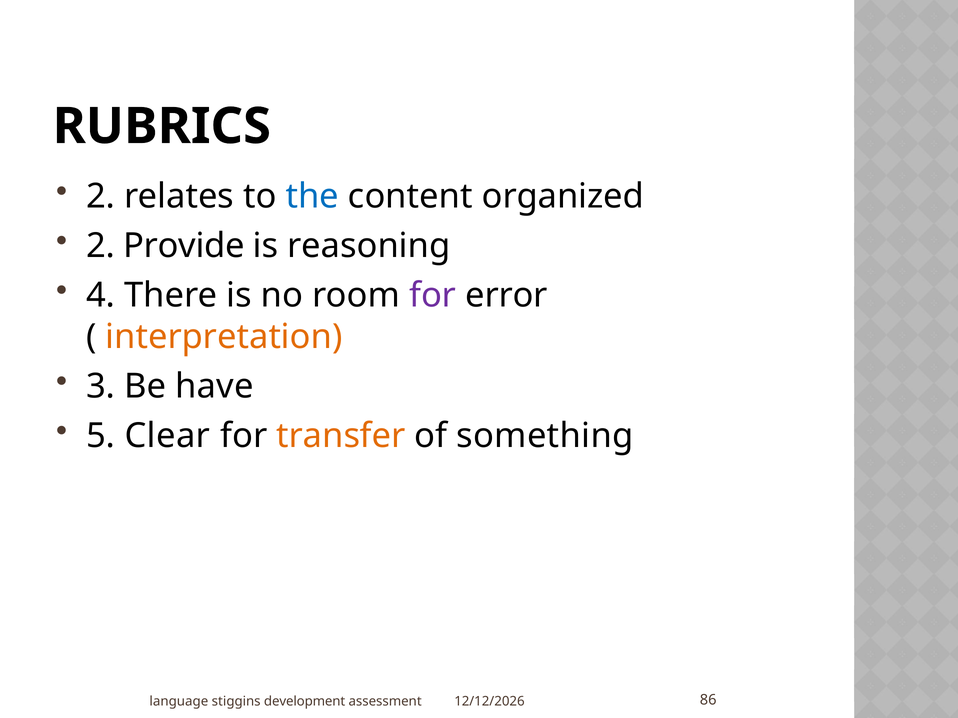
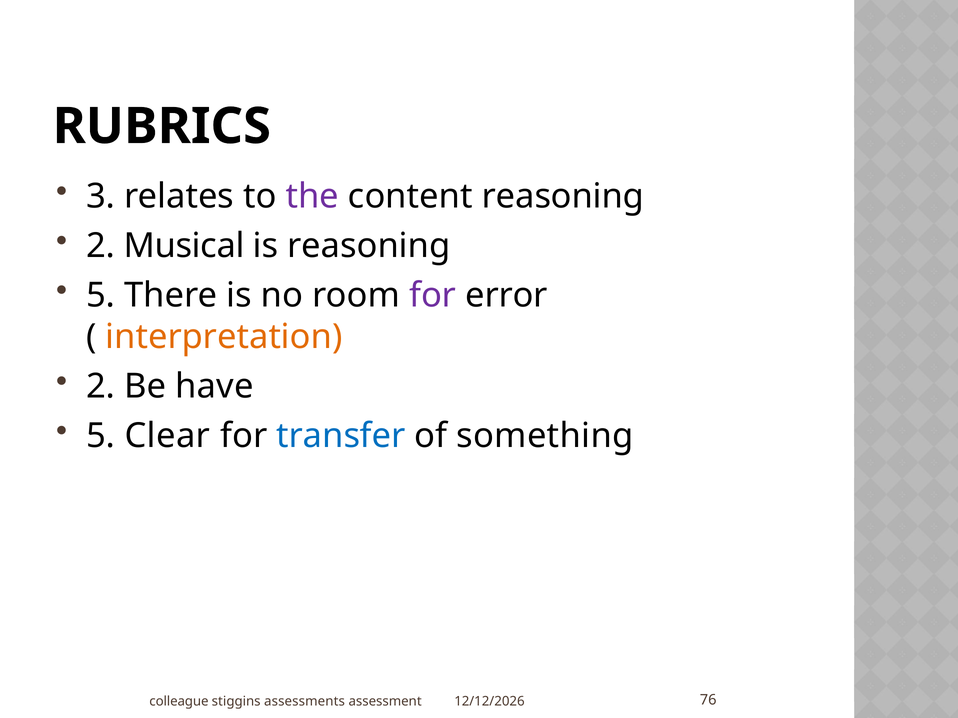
2 at (101, 197): 2 -> 3
the colour: blue -> purple
content organized: organized -> reasoning
Provide: Provide -> Musical
4 at (101, 295): 4 -> 5
3 at (101, 386): 3 -> 2
transfer colour: orange -> blue
language: language -> colleague
development: development -> assessments
86: 86 -> 76
